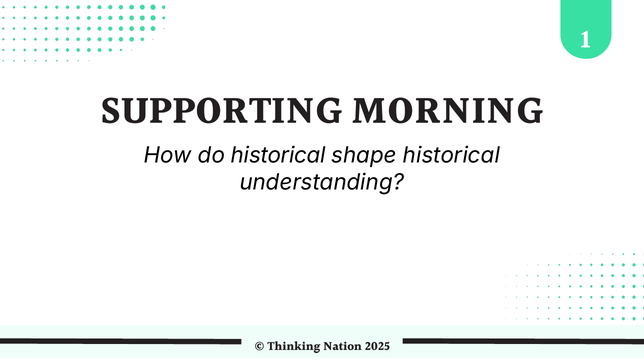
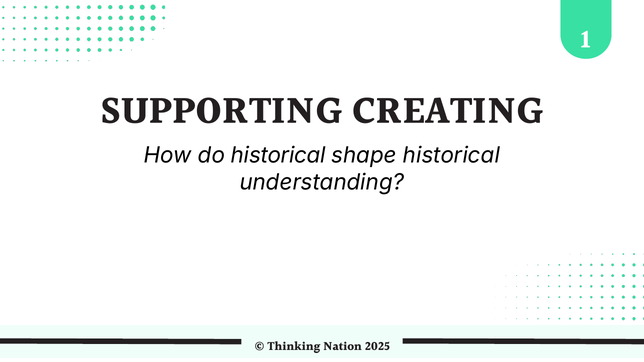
MORNING: MORNING -> CREATING
